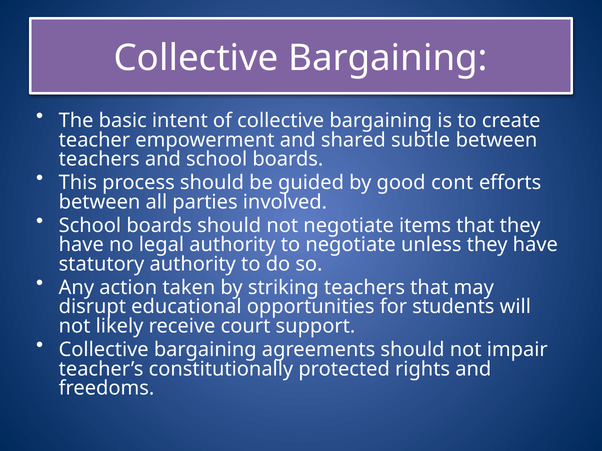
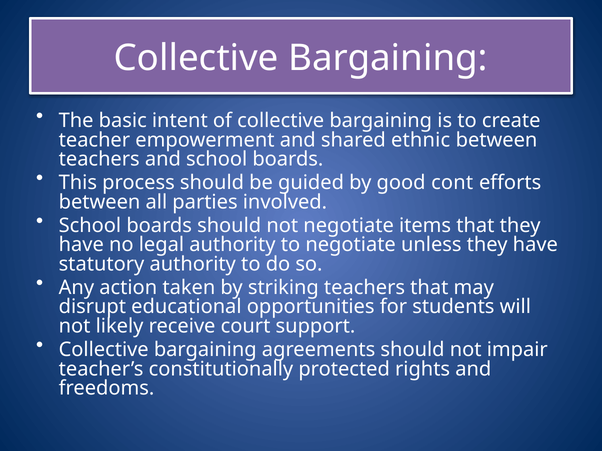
subtle: subtle -> ethnic
